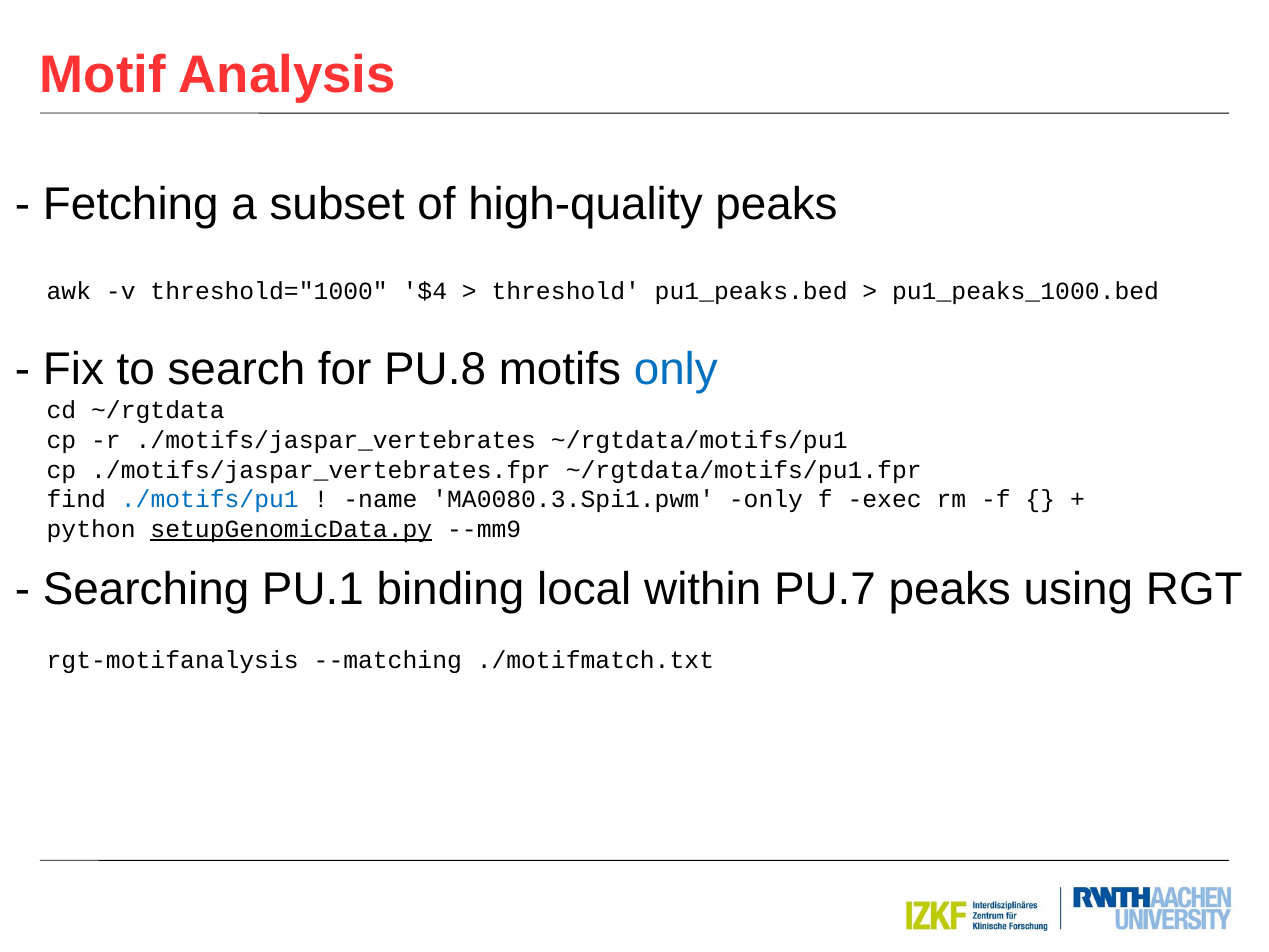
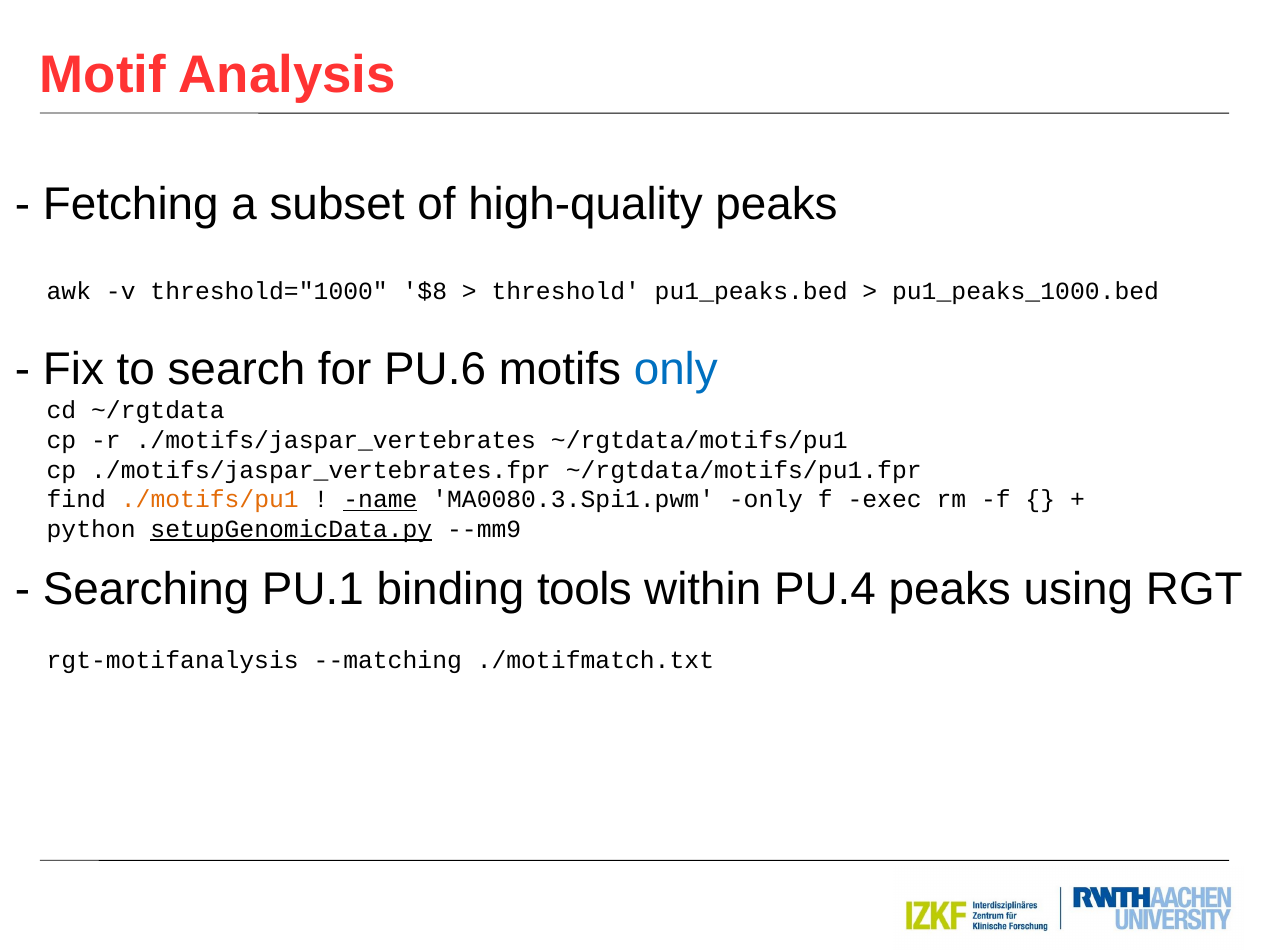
$4: $4 -> $8
PU.8: PU.8 -> PU.6
./motifs/pu1 colour: blue -> orange
name underline: none -> present
local: local -> tools
PU.7: PU.7 -> PU.4
